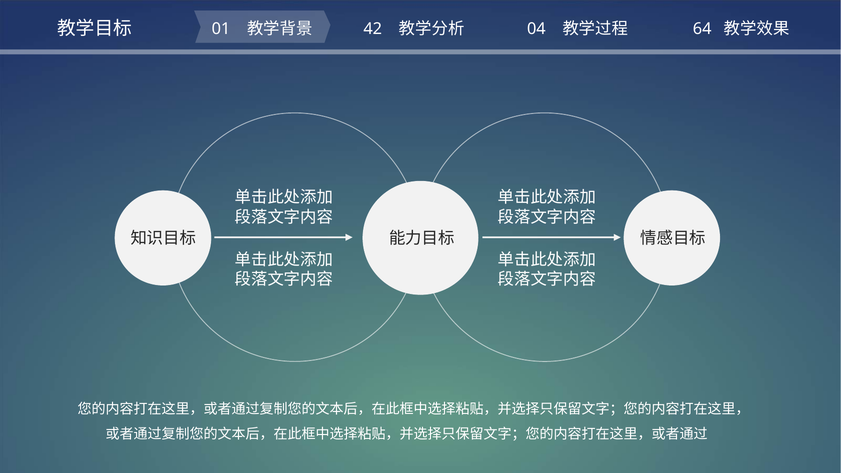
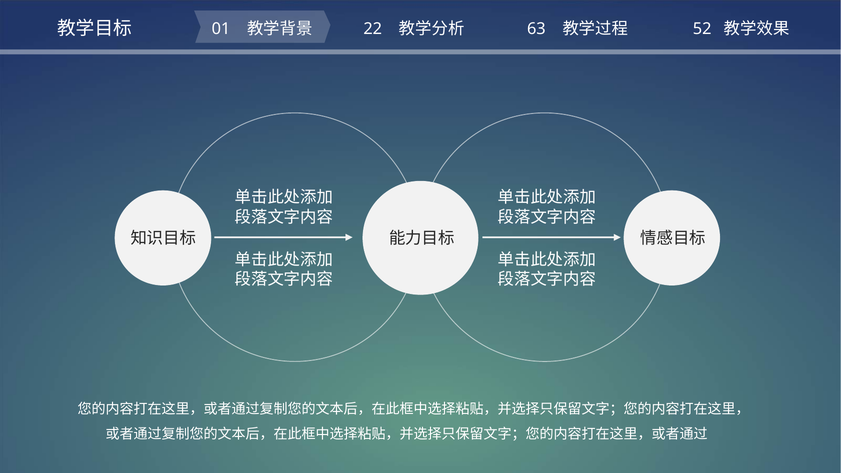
42: 42 -> 22
04: 04 -> 63
64: 64 -> 52
